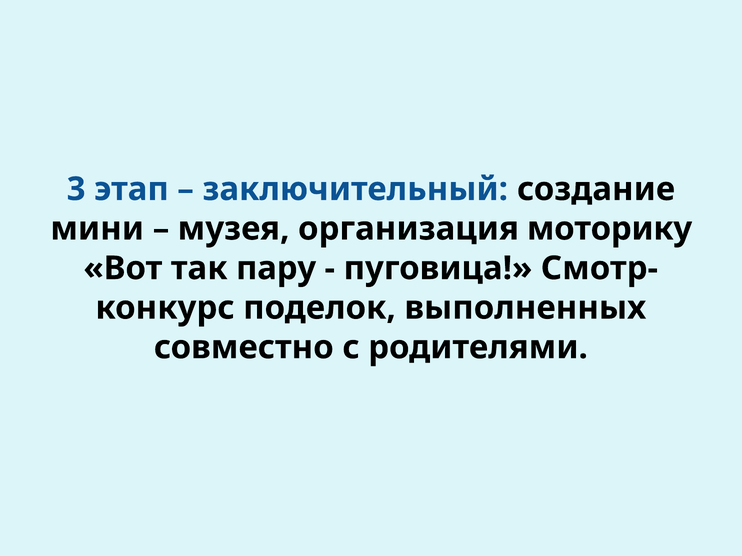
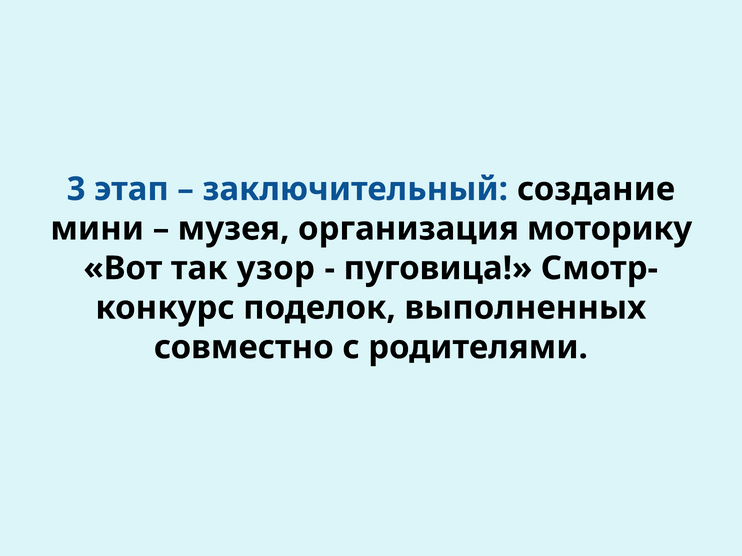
пару: пару -> узор
